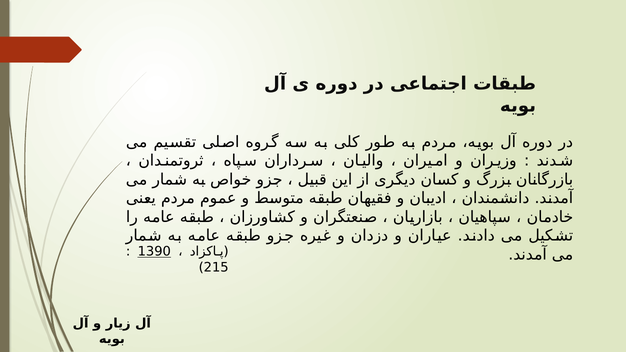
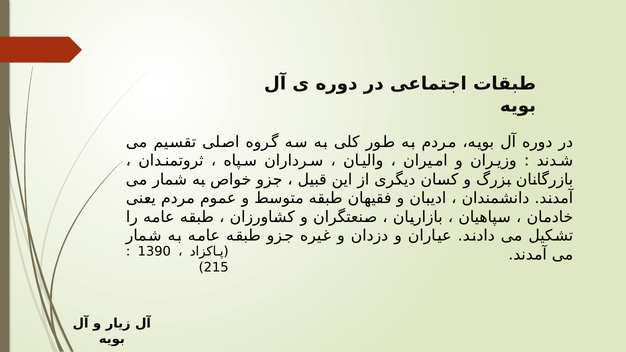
1390 underline: present -> none
